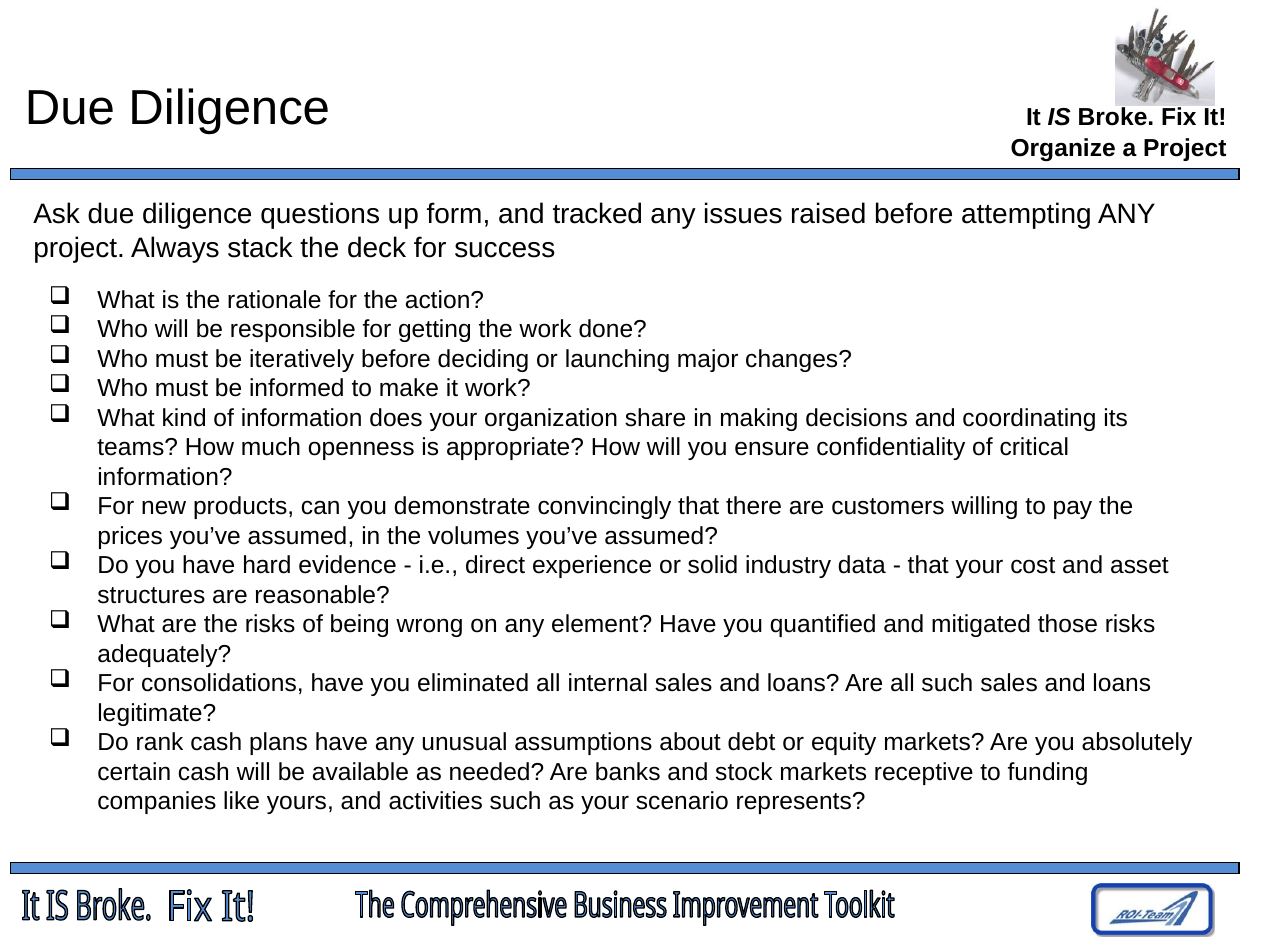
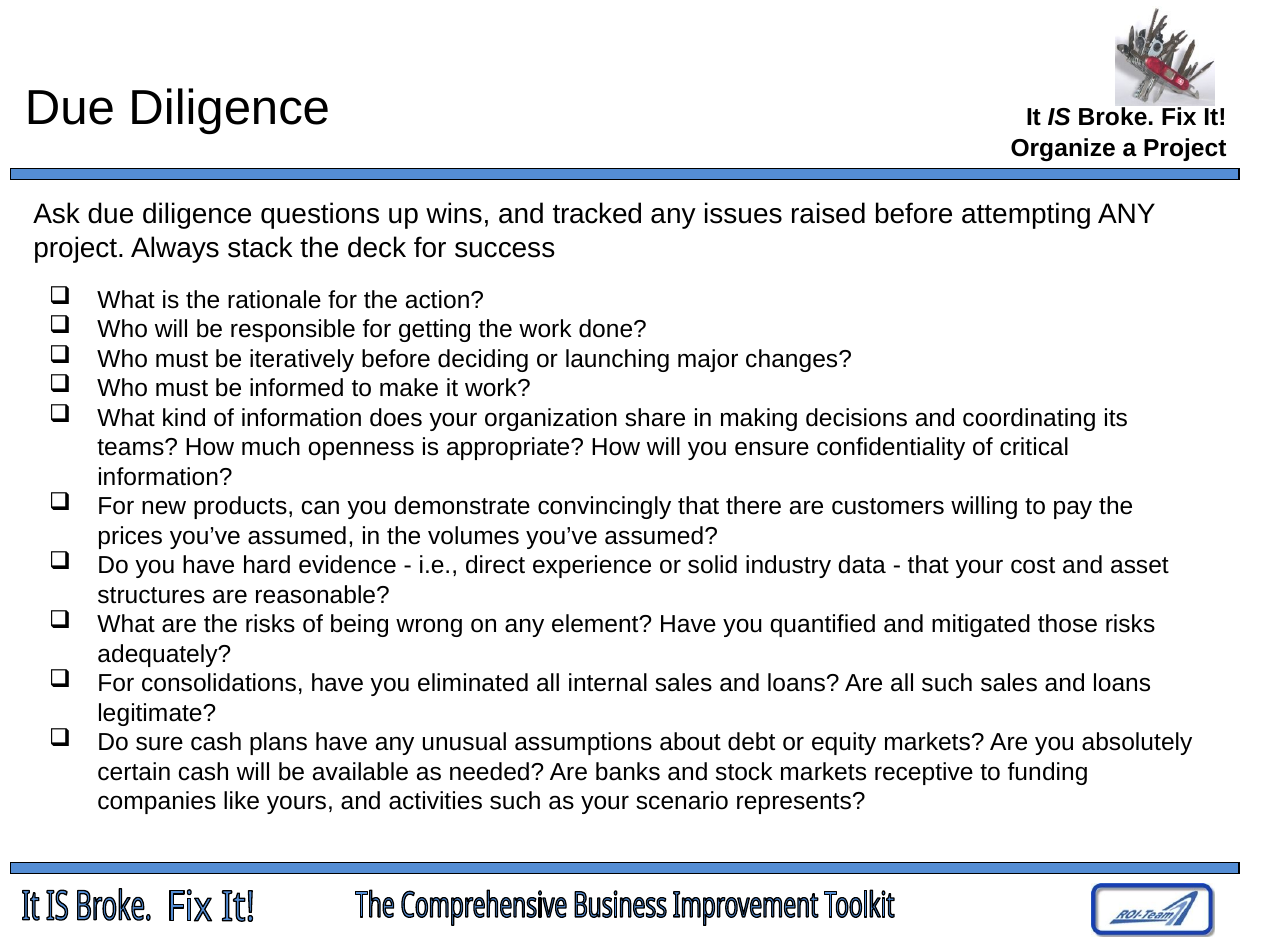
form: form -> wins
rank: rank -> sure
